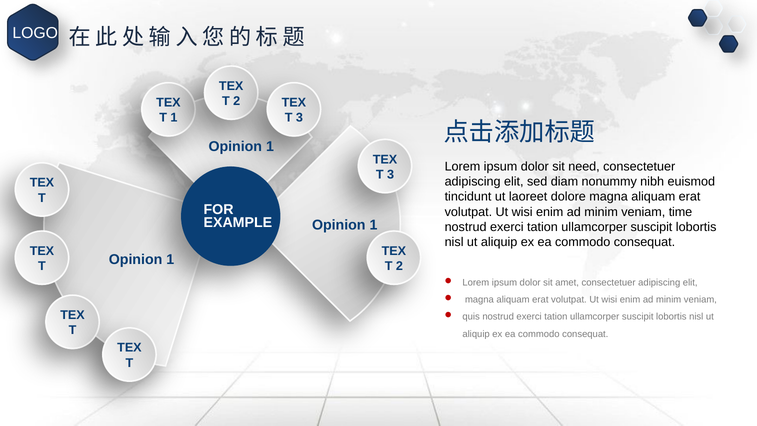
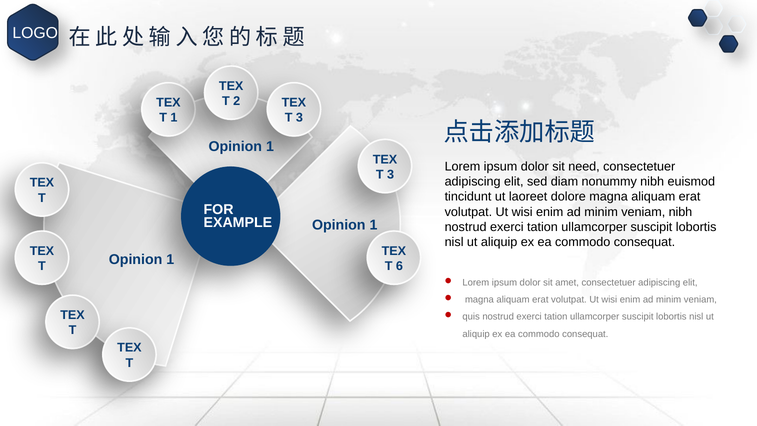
veniam time: time -> nibh
2 at (399, 266): 2 -> 6
